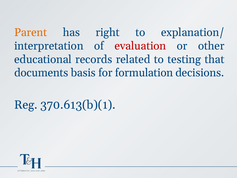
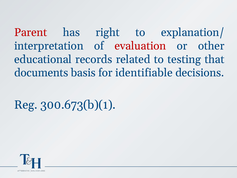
Parent colour: orange -> red
formulation: formulation -> identifiable
370.613(b)(1: 370.613(b)(1 -> 300.673(b)(1
